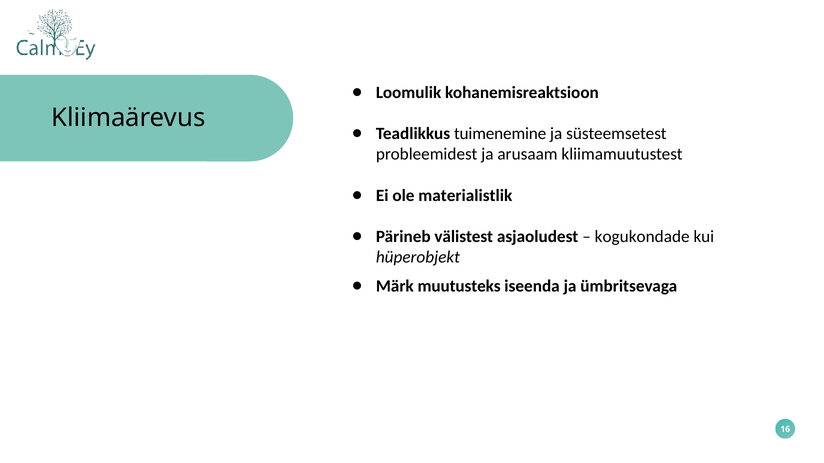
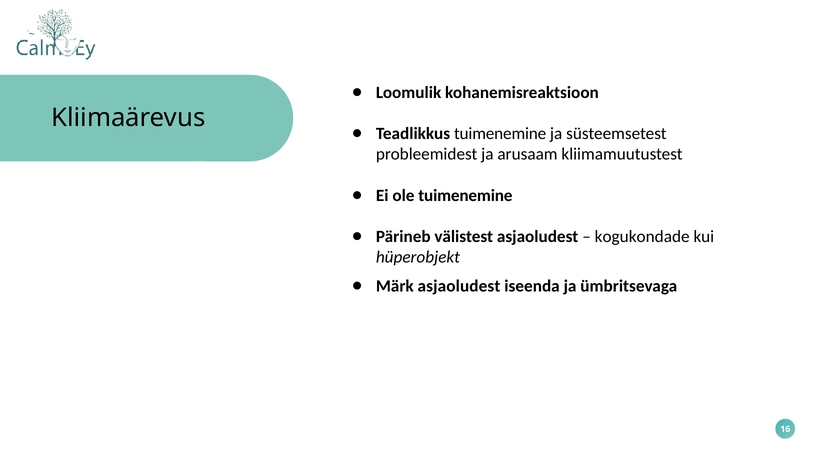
ole materialistlik: materialistlik -> tuimenemine
Märk muutusteks: muutusteks -> asjaoludest
